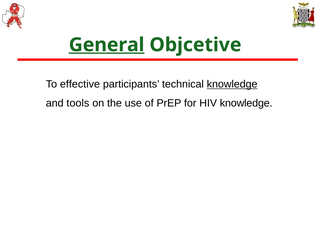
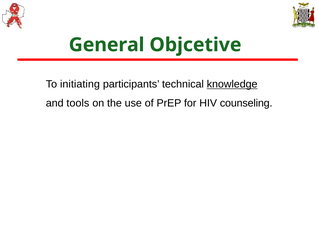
General underline: present -> none
effective: effective -> initiating
HIV knowledge: knowledge -> counseling
